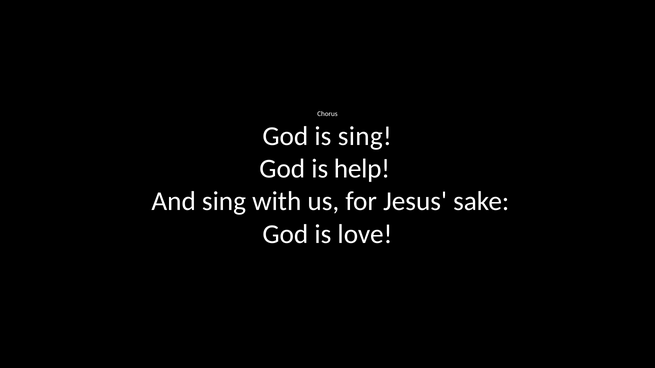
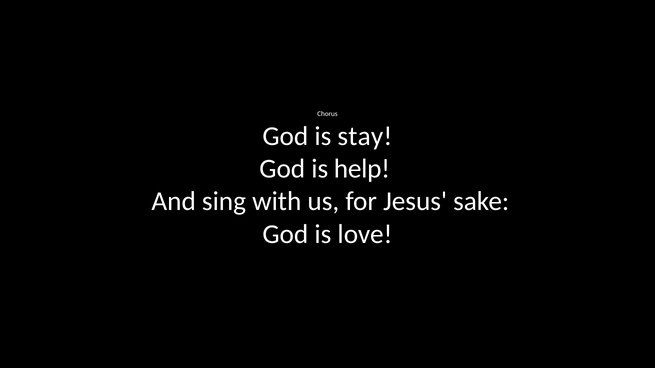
is sing: sing -> stay
